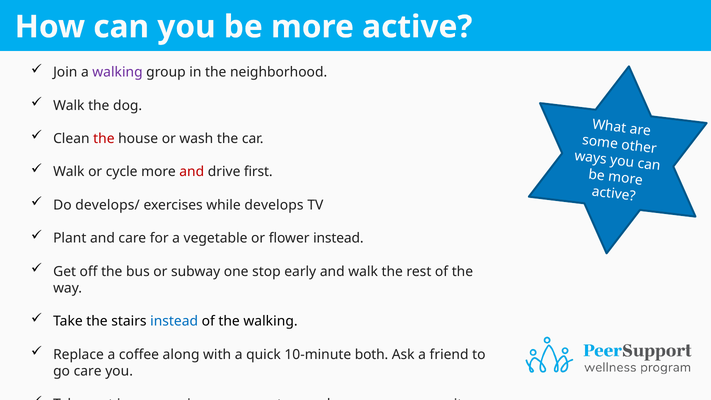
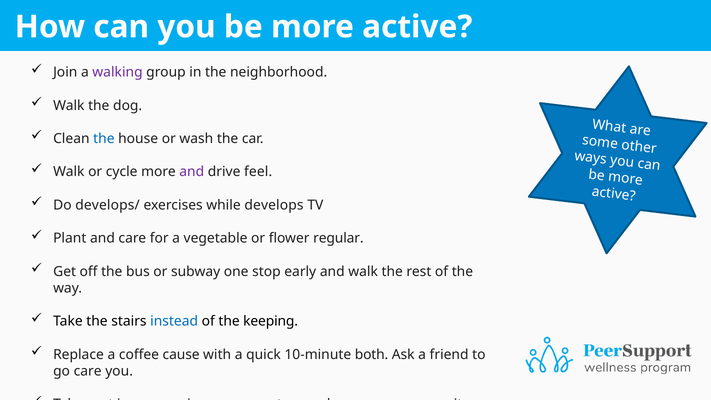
the at (104, 139) colour: red -> blue
and at (192, 172) colour: red -> purple
first: first -> feel
flower instead: instead -> regular
the walking: walking -> keeping
along: along -> cause
